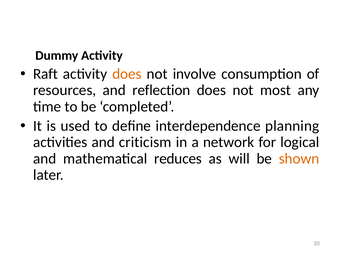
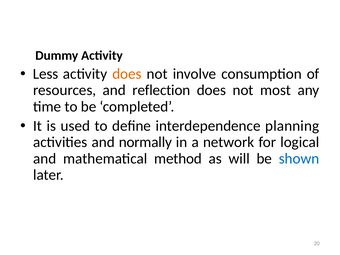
Raft: Raft -> Less
criticism: criticism -> normally
reduces: reduces -> method
shown colour: orange -> blue
